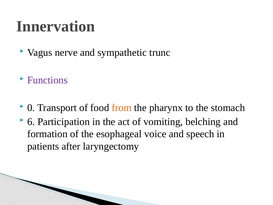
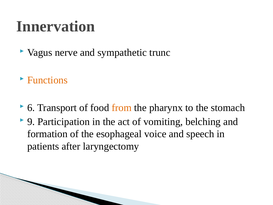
Functions colour: purple -> orange
0: 0 -> 6
6: 6 -> 9
